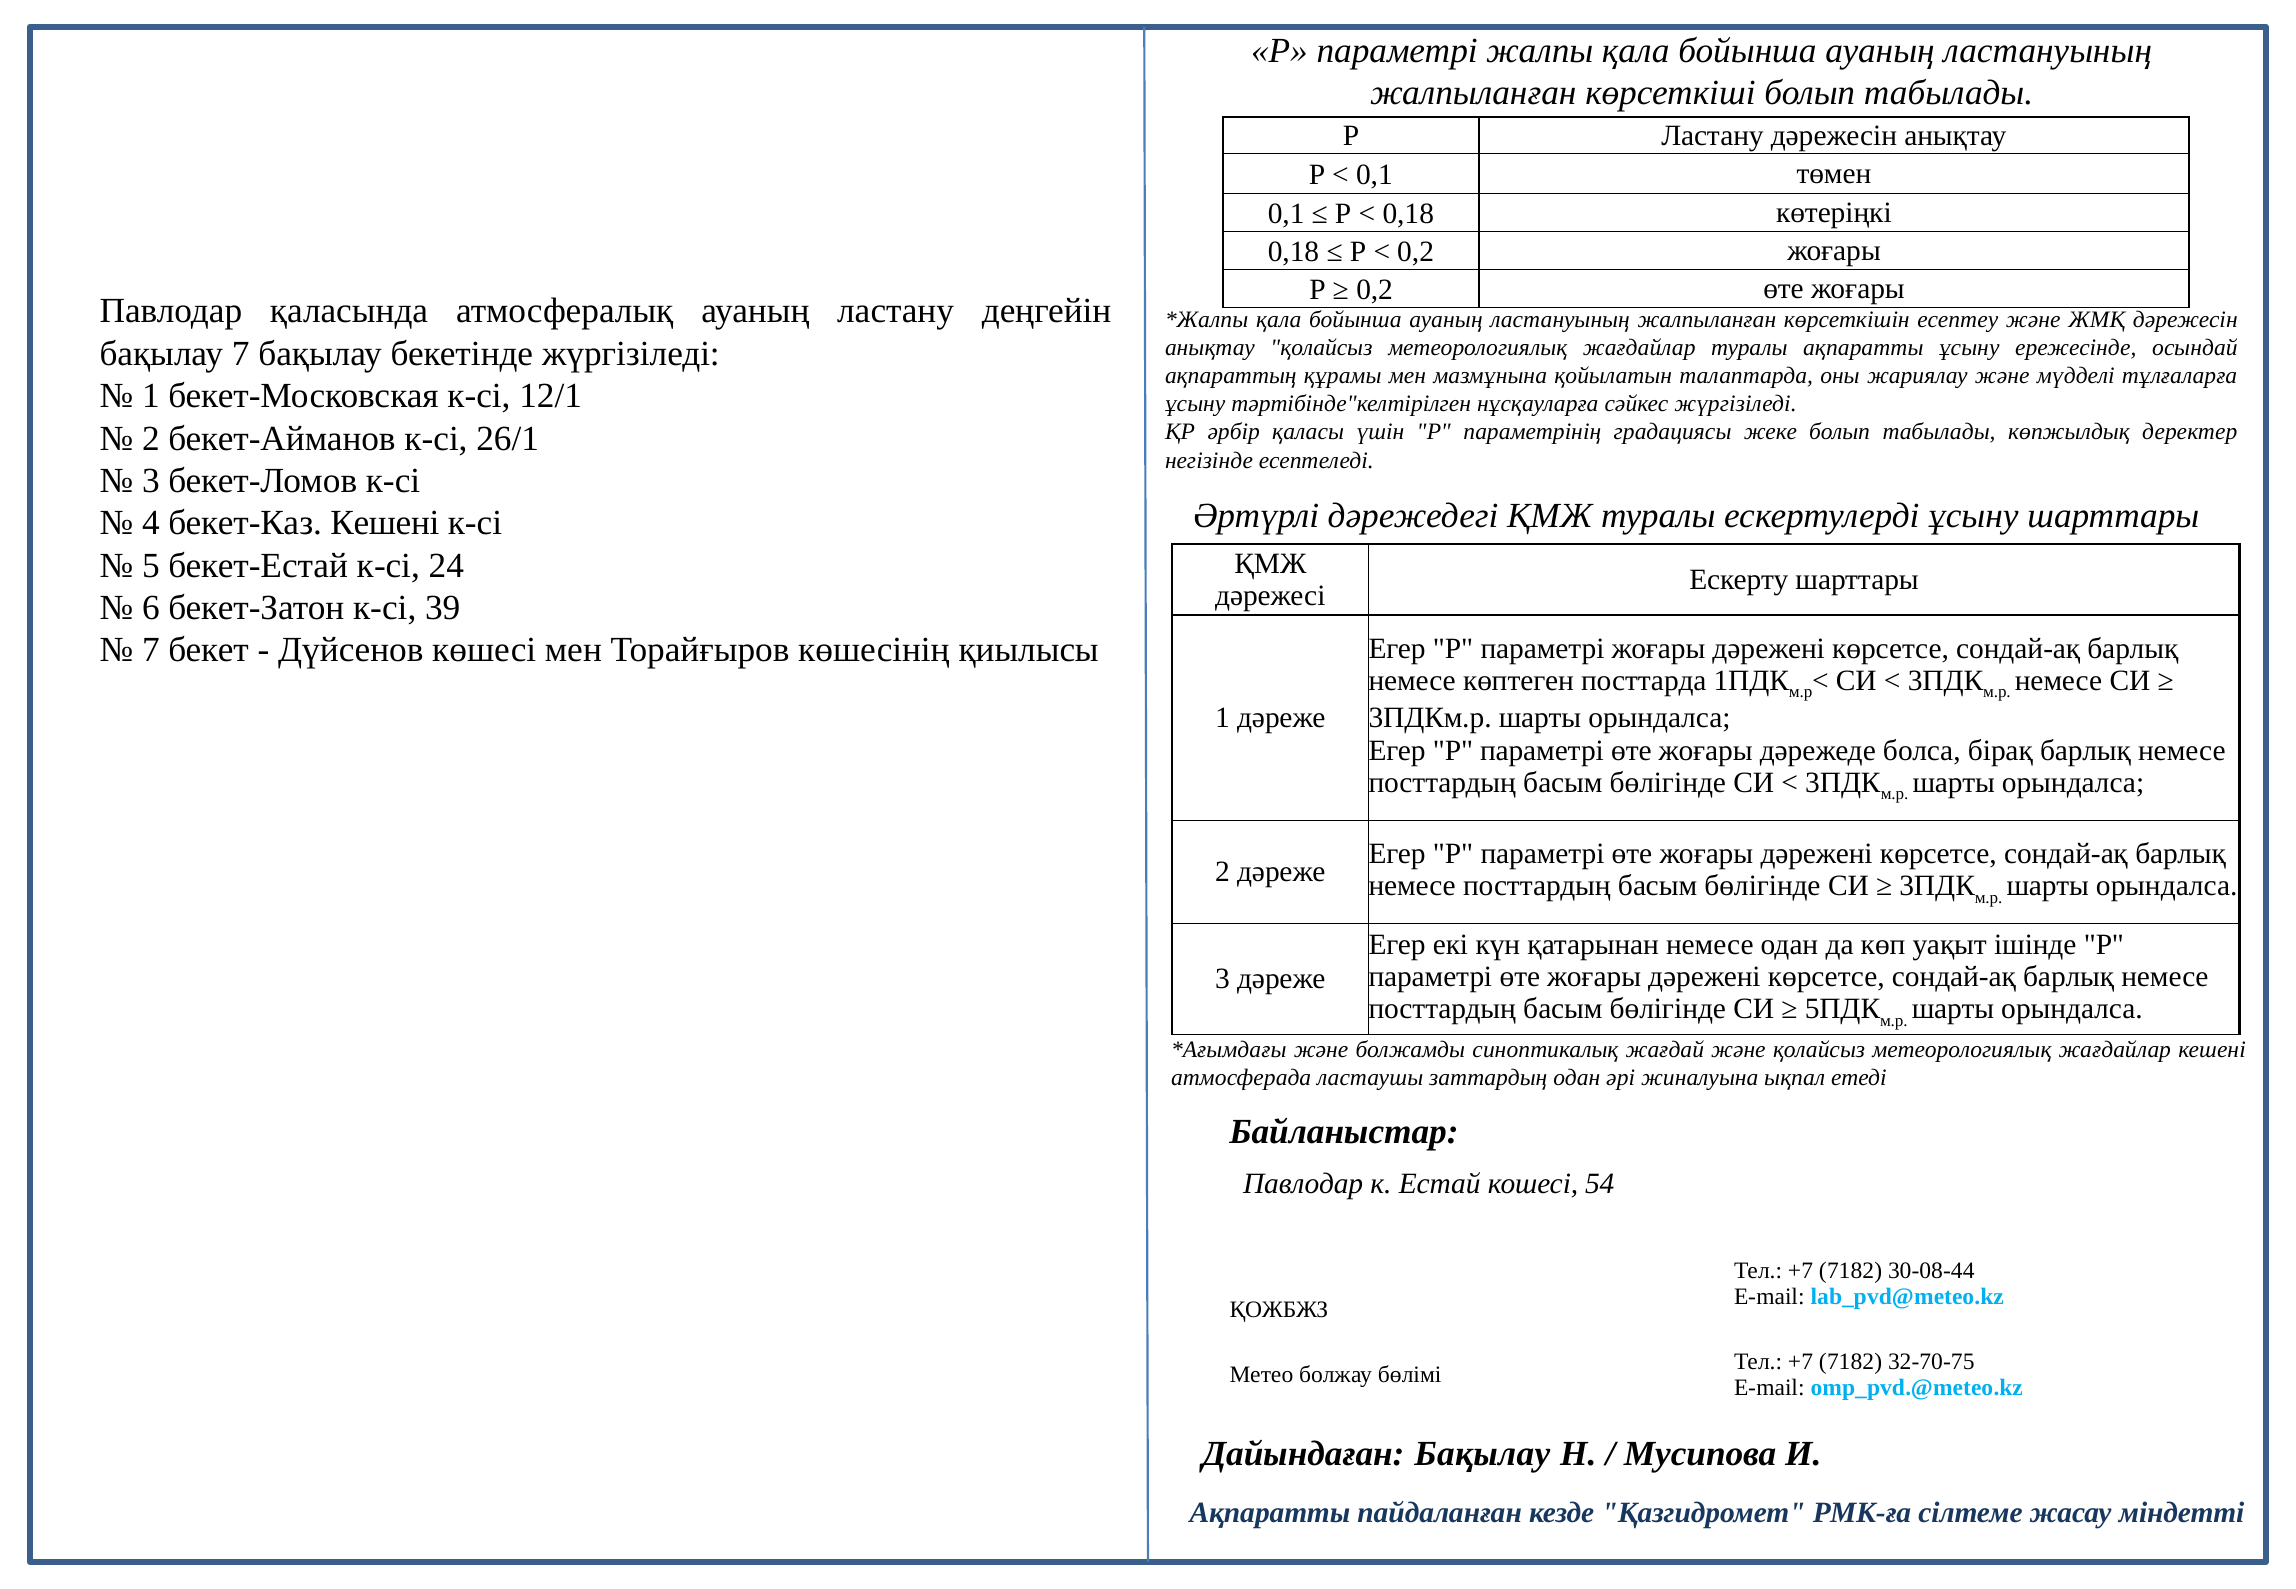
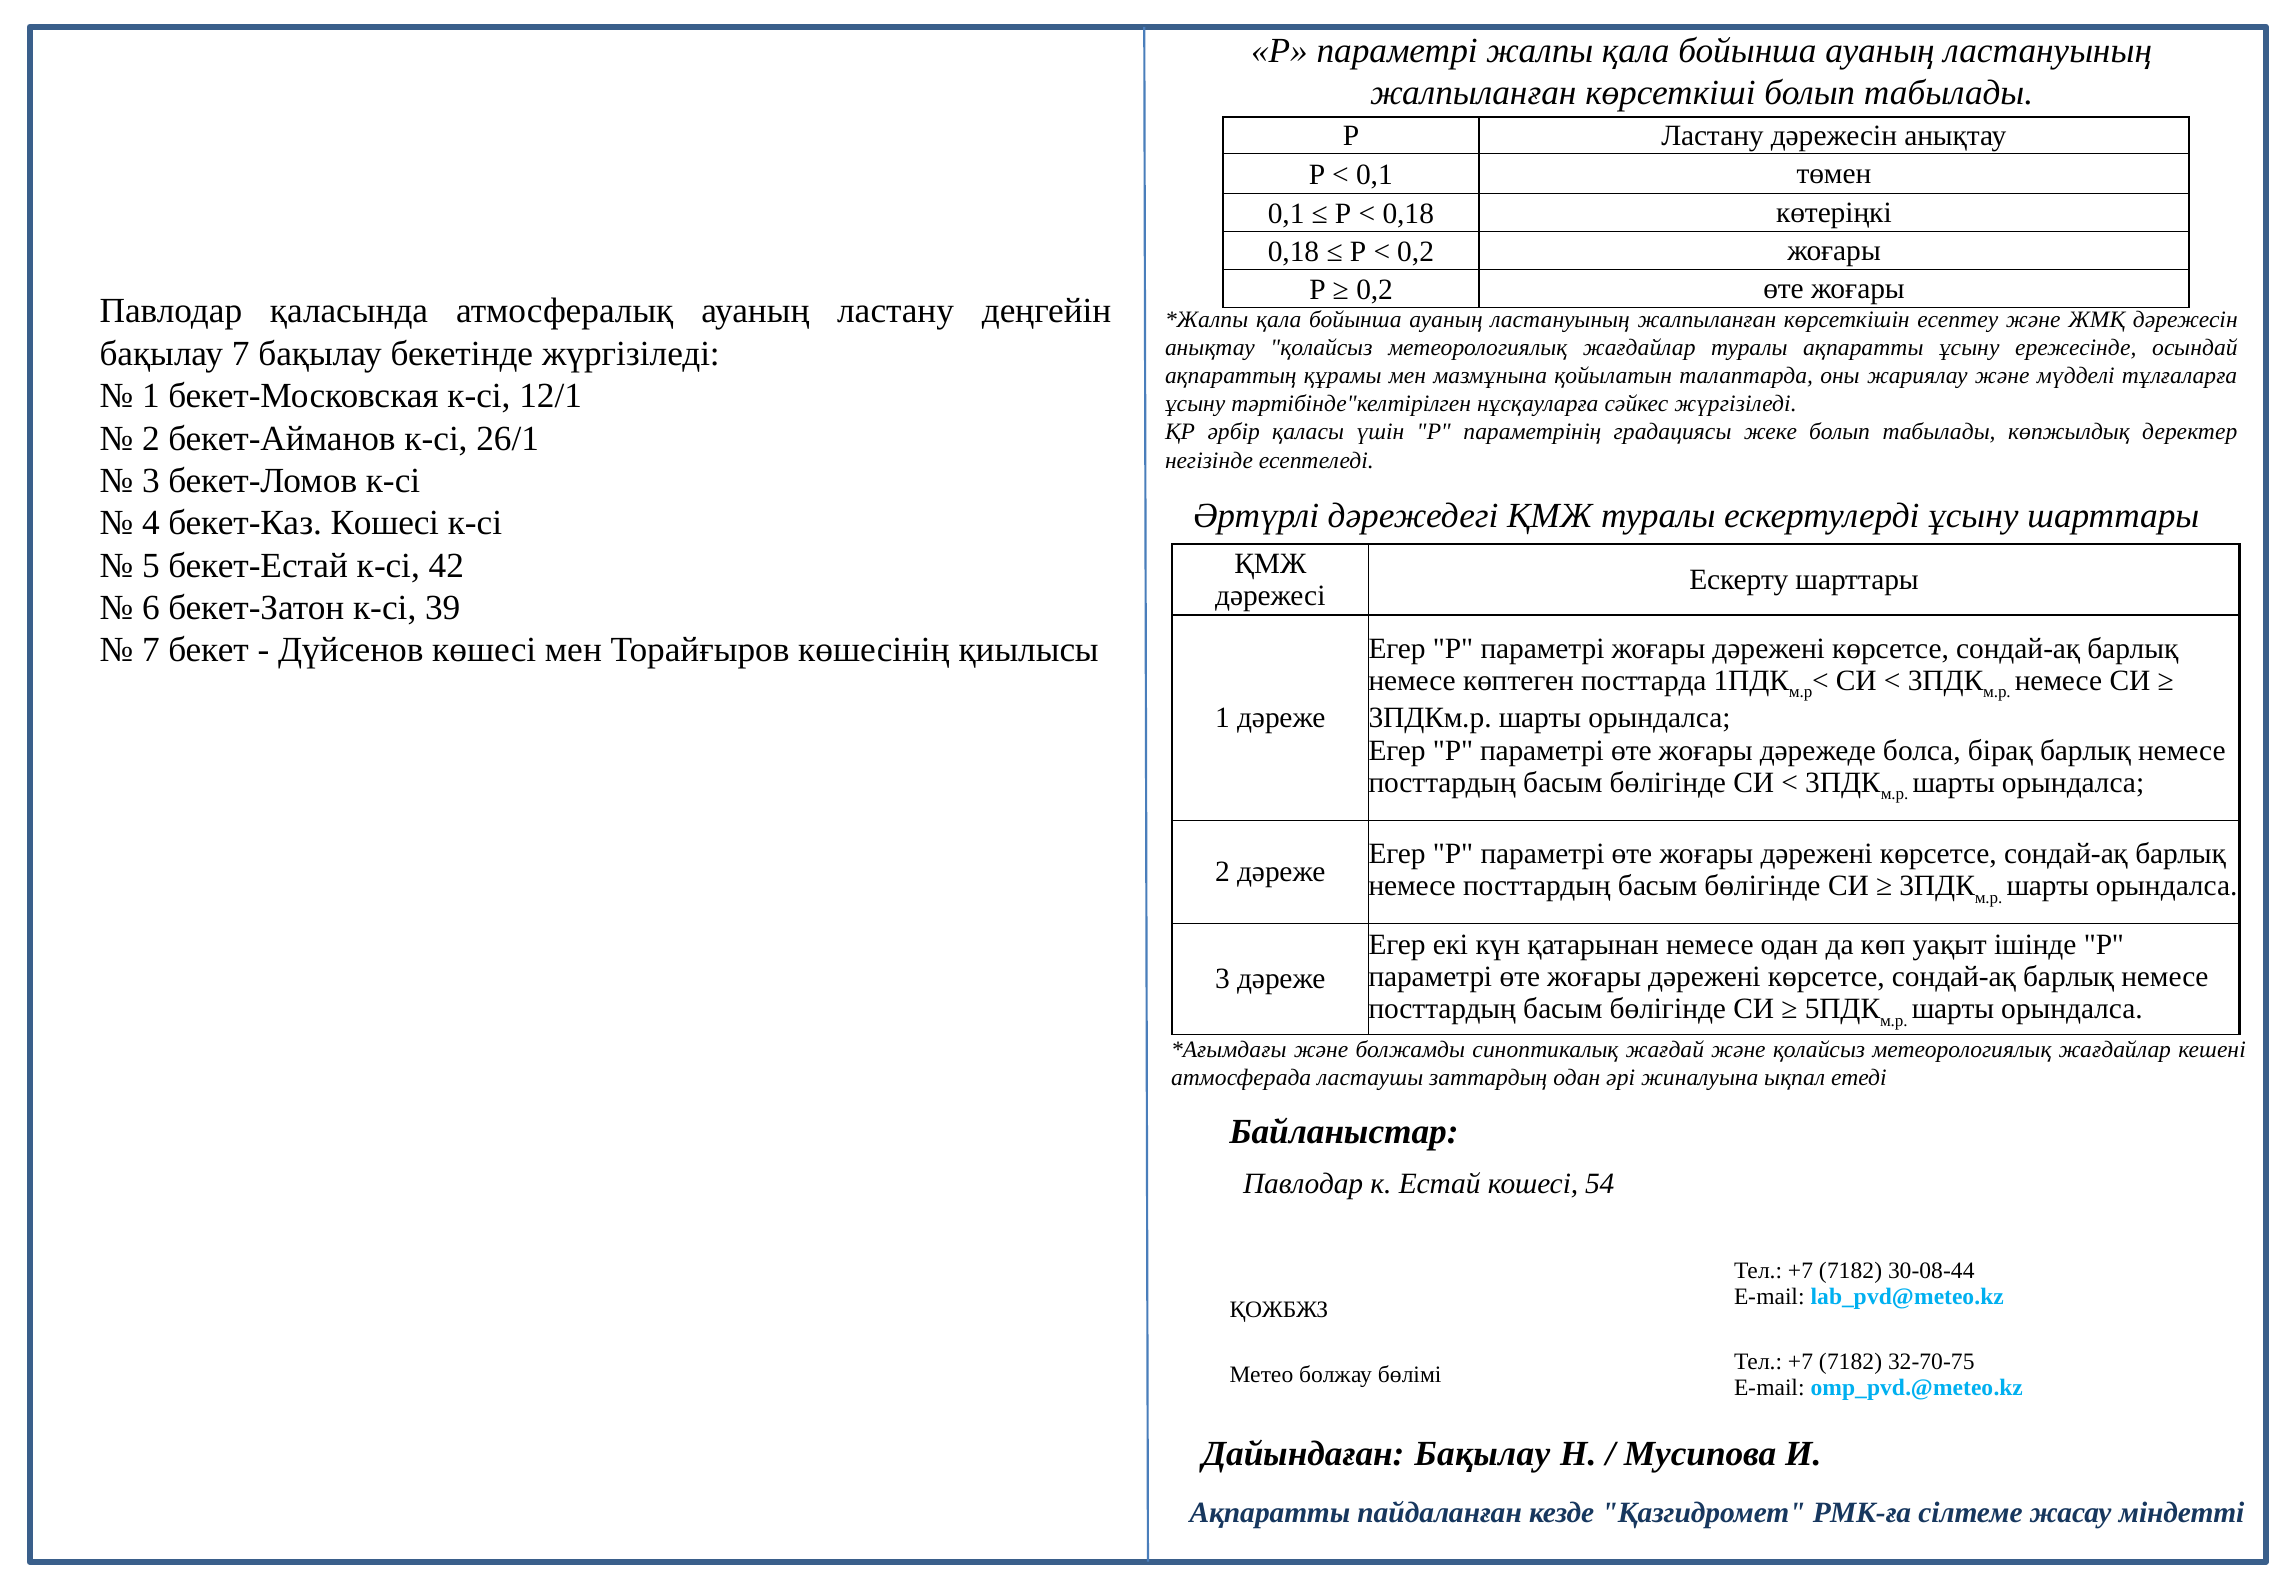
бекет-Каз Кешені: Кешені -> Кошесi
24: 24 -> 42
